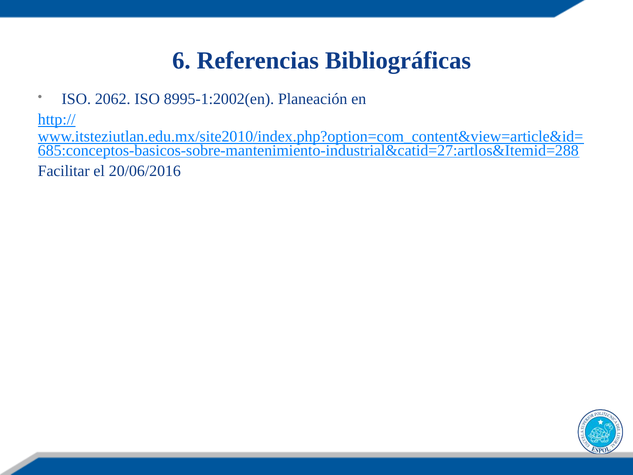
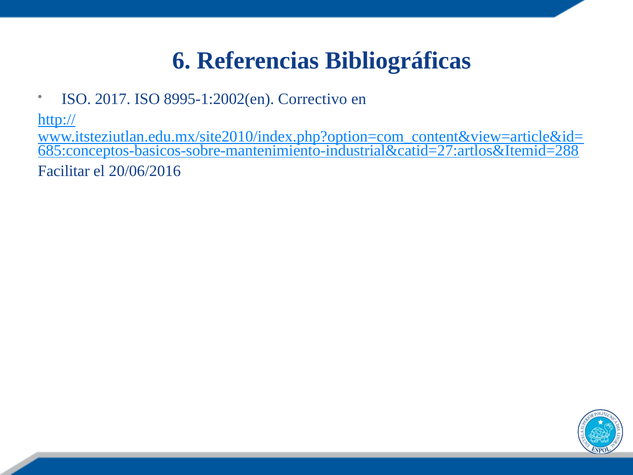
2062: 2062 -> 2017
Planeación: Planeación -> Correctivo
